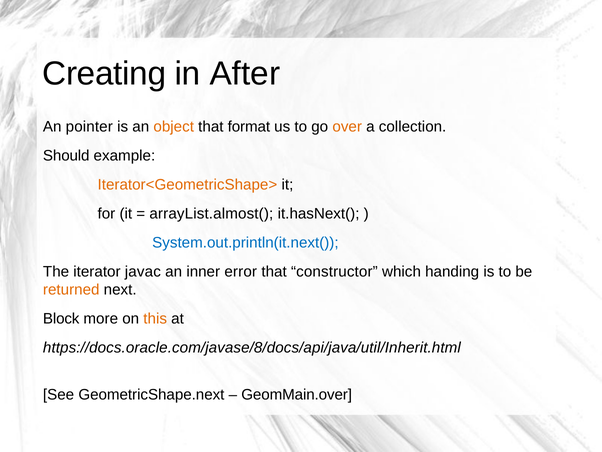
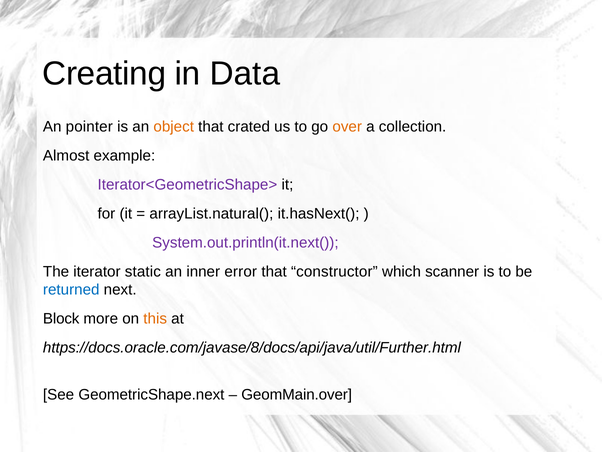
After: After -> Data
format: format -> crated
Should: Should -> Almost
Iterator<GeometricShape> colour: orange -> purple
arrayList.almost(: arrayList.almost( -> arrayList.natural(
System.out.println(it.next( colour: blue -> purple
javac: javac -> static
handing: handing -> scanner
returned colour: orange -> blue
https://docs.oracle.com/javase/8/docs/api/java/util/Inherit.html: https://docs.oracle.com/javase/8/docs/api/java/util/Inherit.html -> https://docs.oracle.com/javase/8/docs/api/java/util/Further.html
